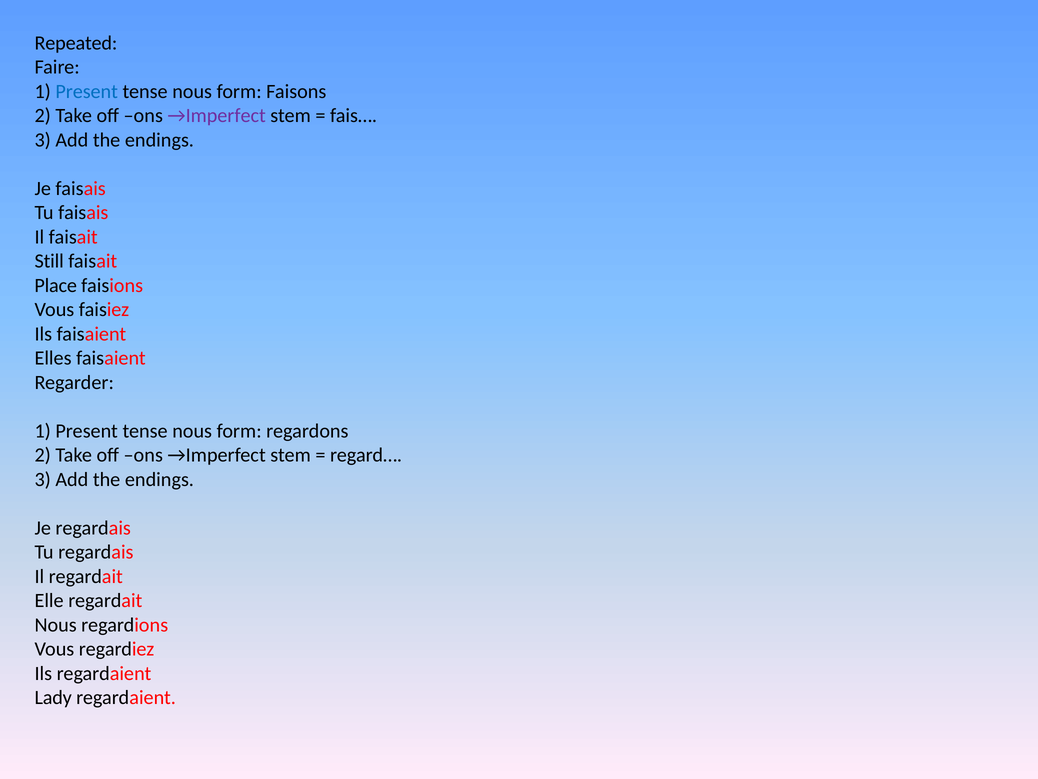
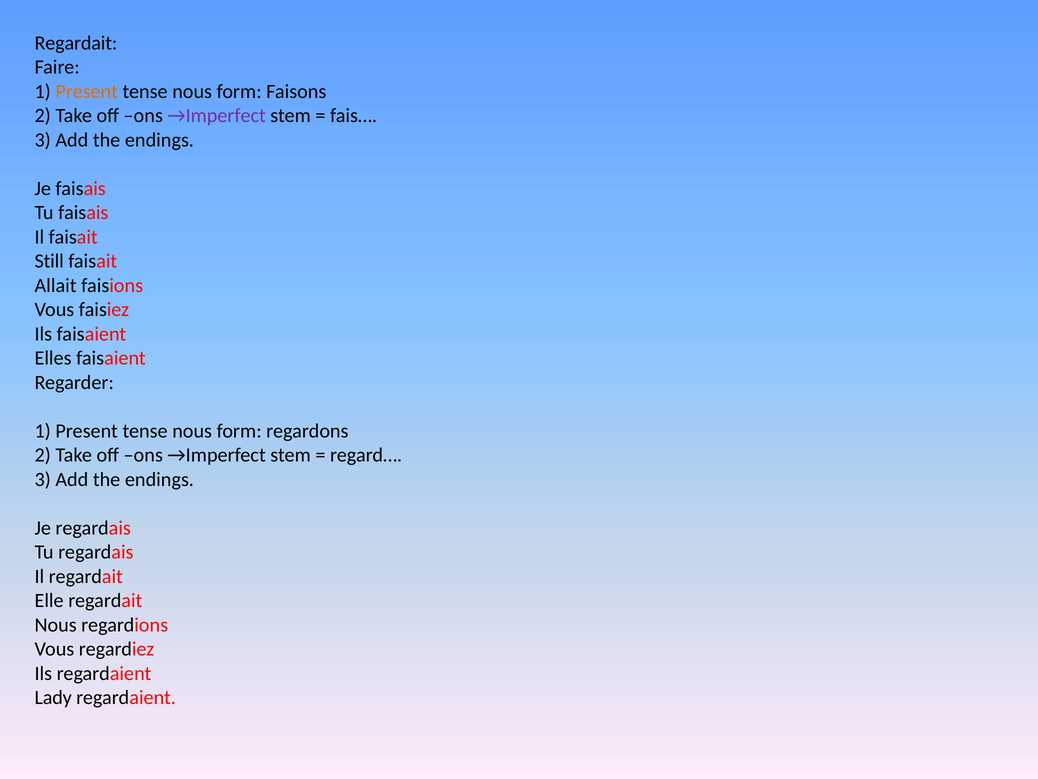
Repeated at (76, 43): Repeated -> Regardait
Present at (87, 91) colour: blue -> orange
Place: Place -> Allait
